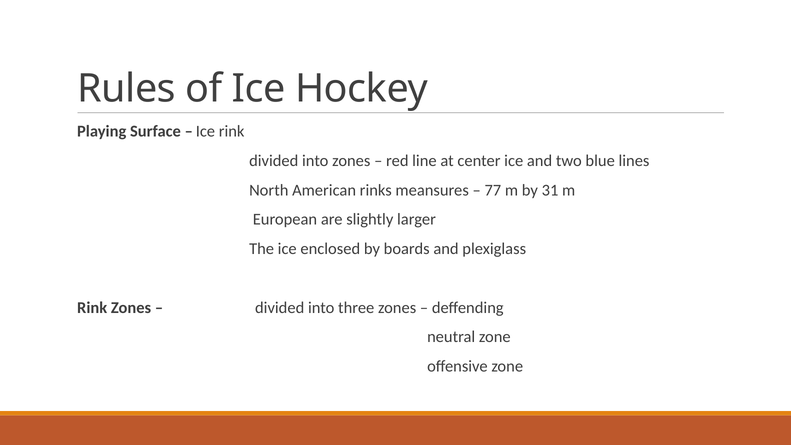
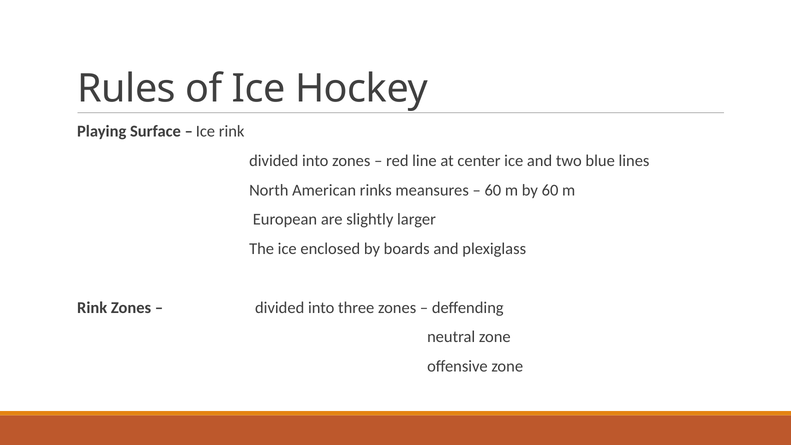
77 at (493, 190): 77 -> 60
by 31: 31 -> 60
